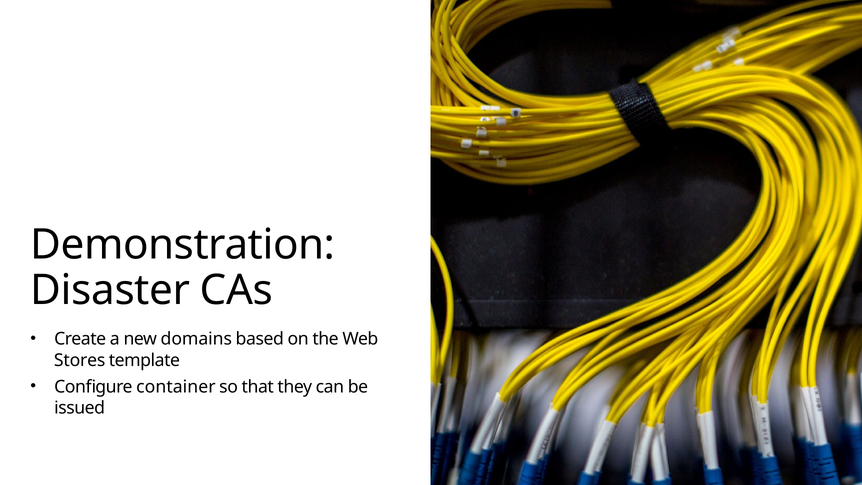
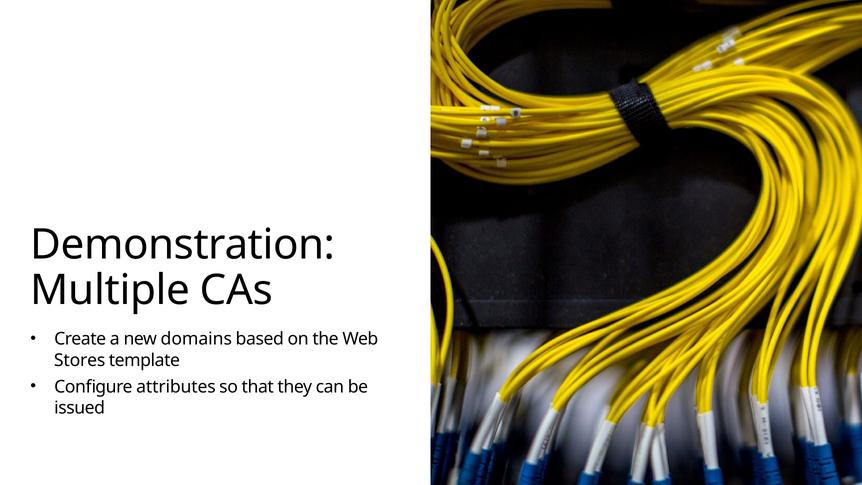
Disaster: Disaster -> Multiple
container: container -> attributes
